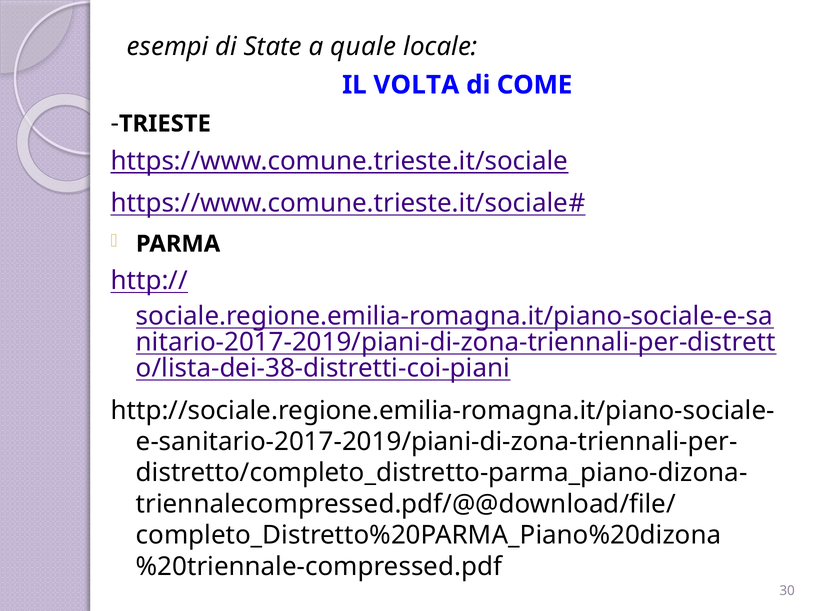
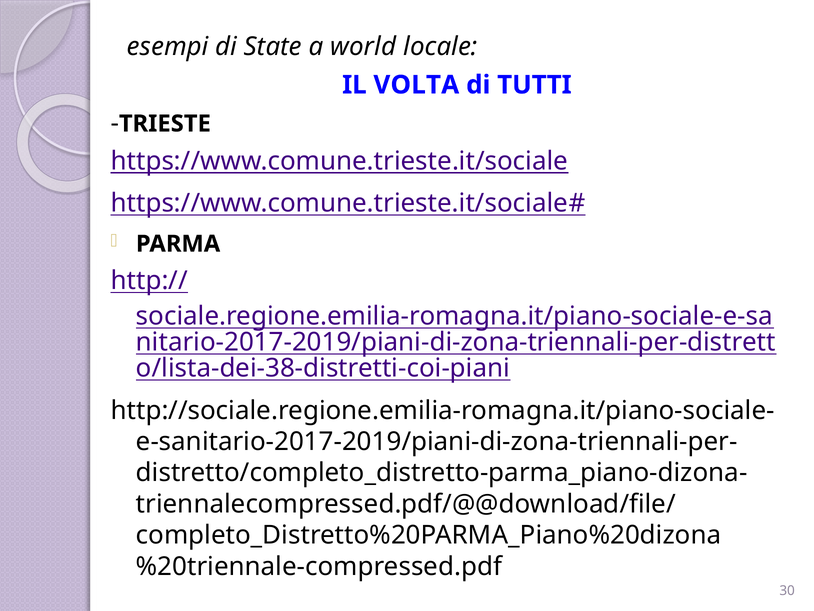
quale: quale -> world
COME: COME -> TUTTI
